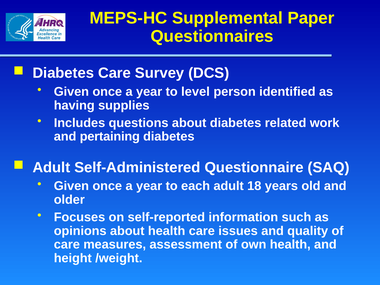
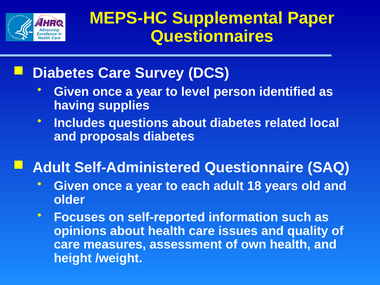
work: work -> local
pertaining: pertaining -> proposals
